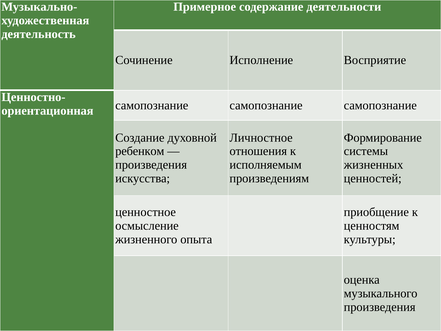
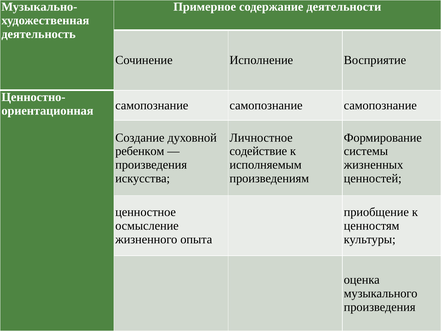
отношения: отношения -> содействие
